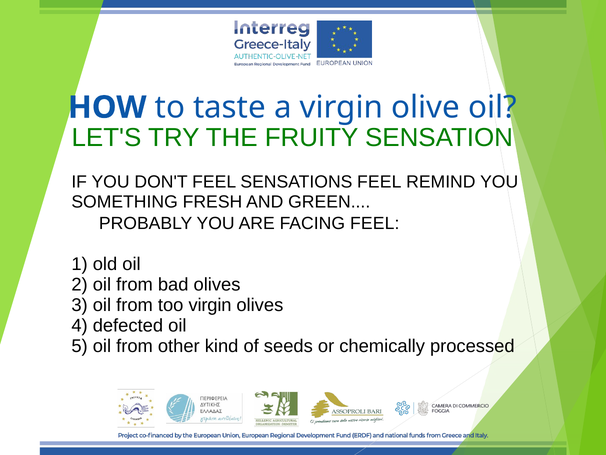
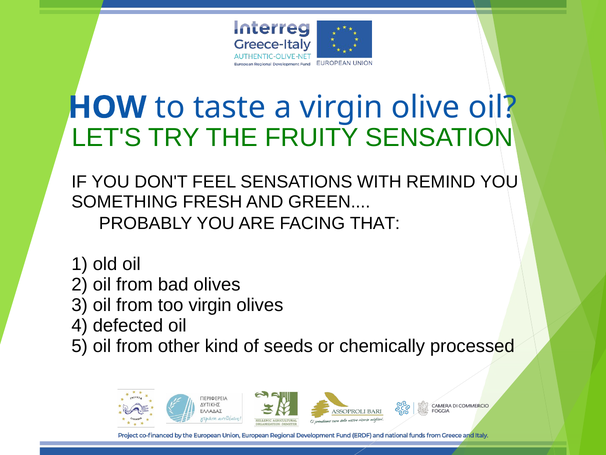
SENSATIONS FEEL: FEEL -> WITH
FACING FEEL: FEEL -> THAT
